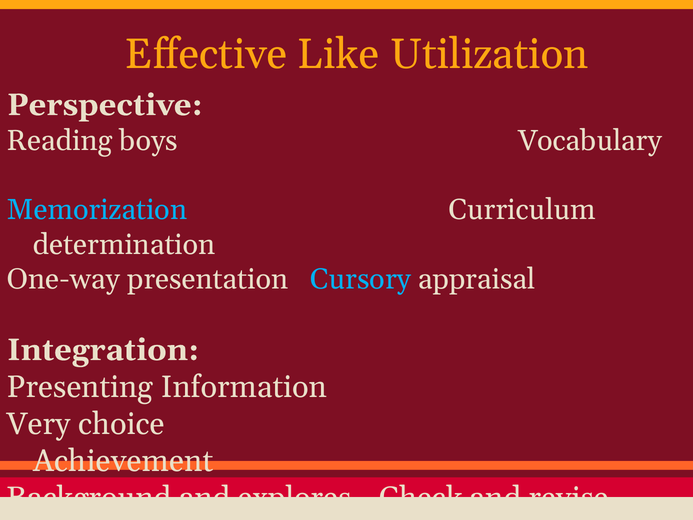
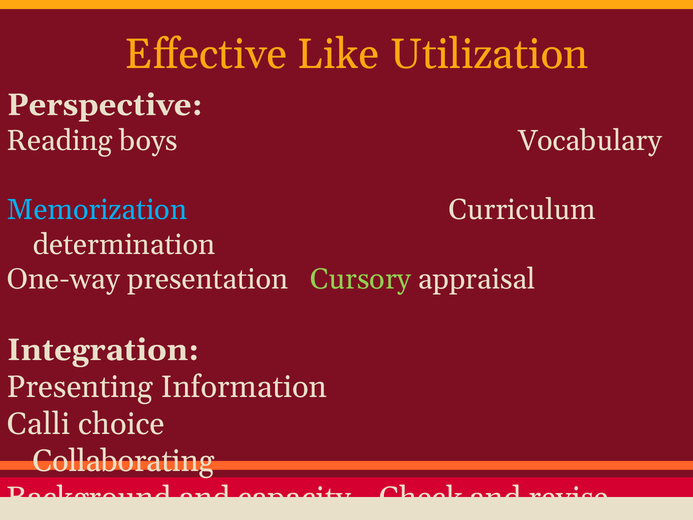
Cursory colour: light blue -> light green
Very: Very -> Calli
Achievement: Achievement -> Collaborating
explores: explores -> capacity
